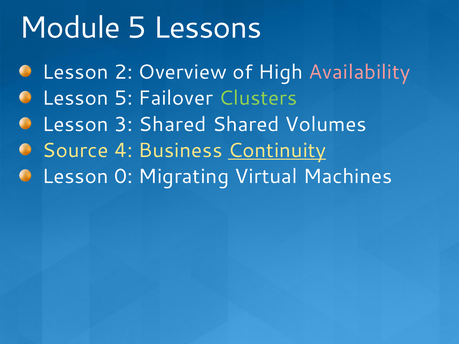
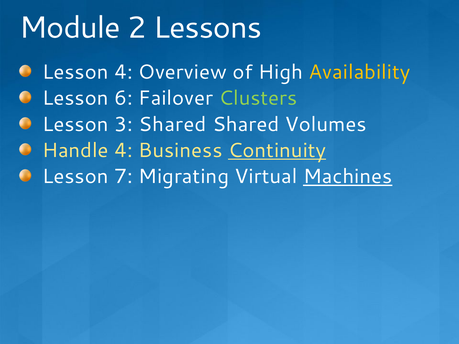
Module 5: 5 -> 2
Lesson 2: 2 -> 4
Availability colour: pink -> yellow
Lesson 5: 5 -> 6
Source: Source -> Handle
0: 0 -> 7
Machines underline: none -> present
